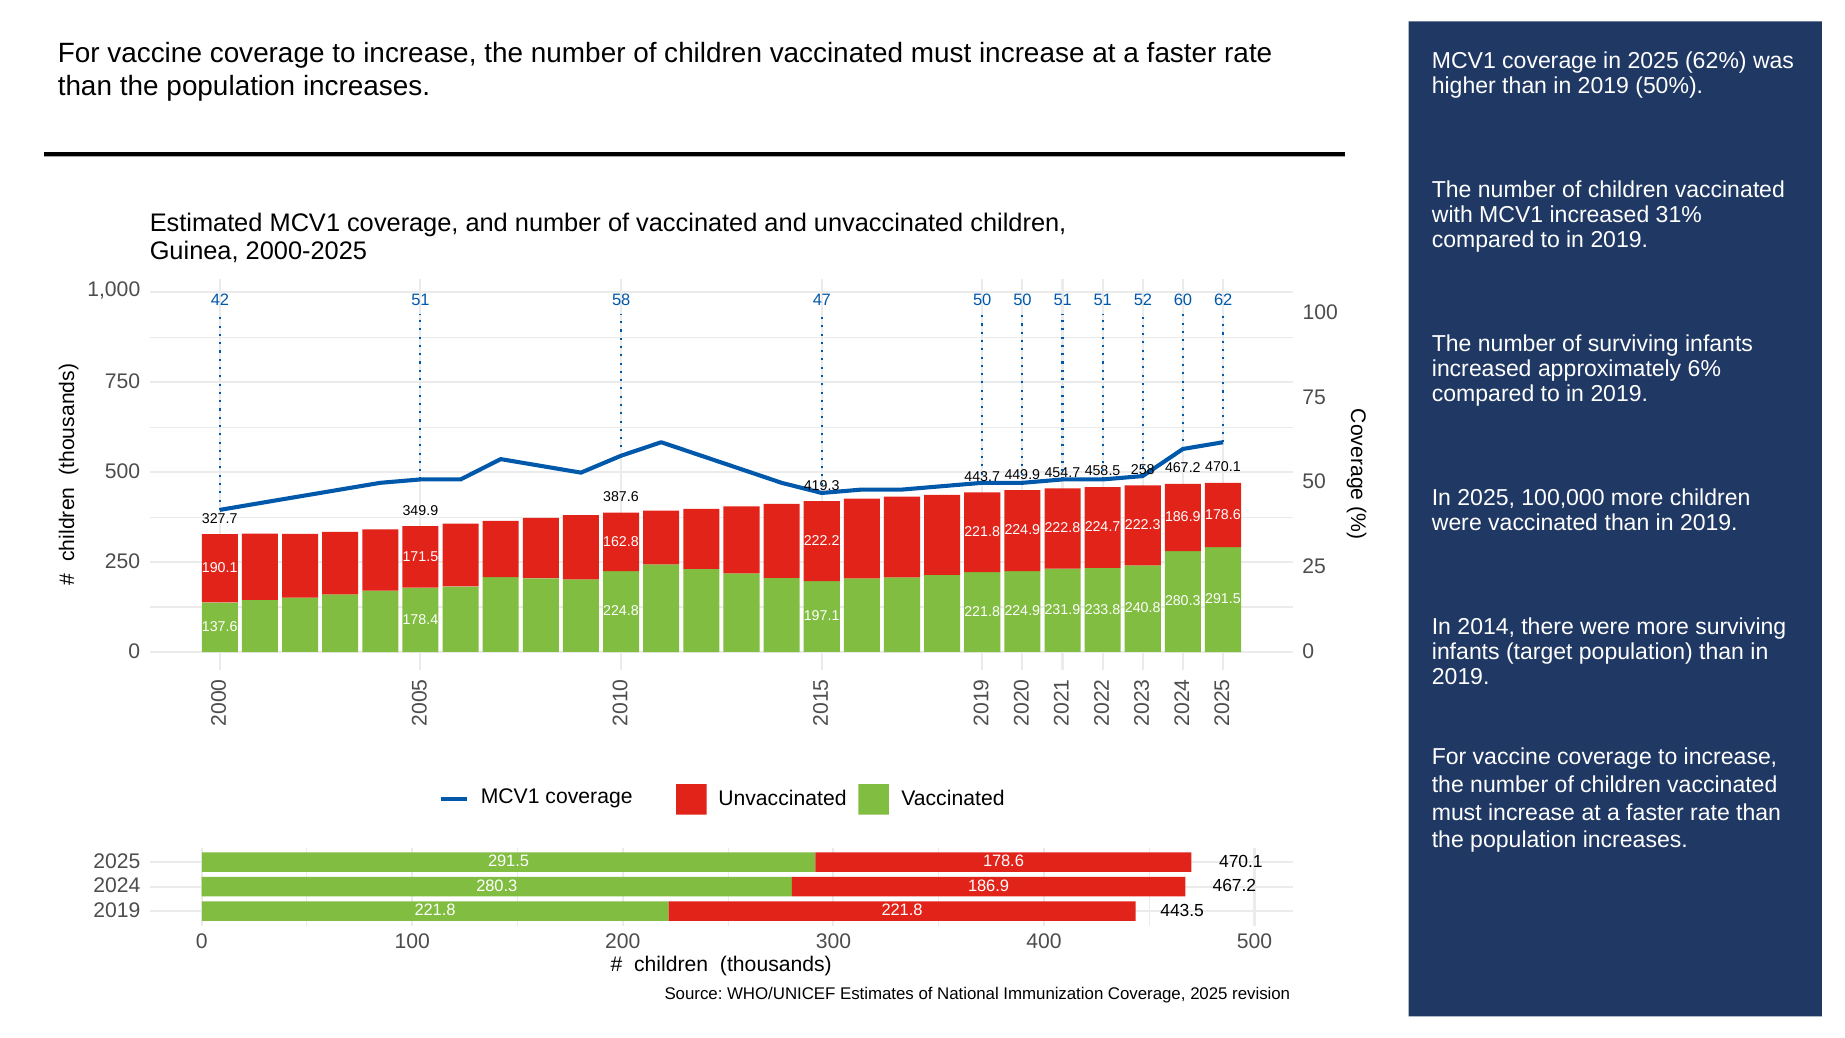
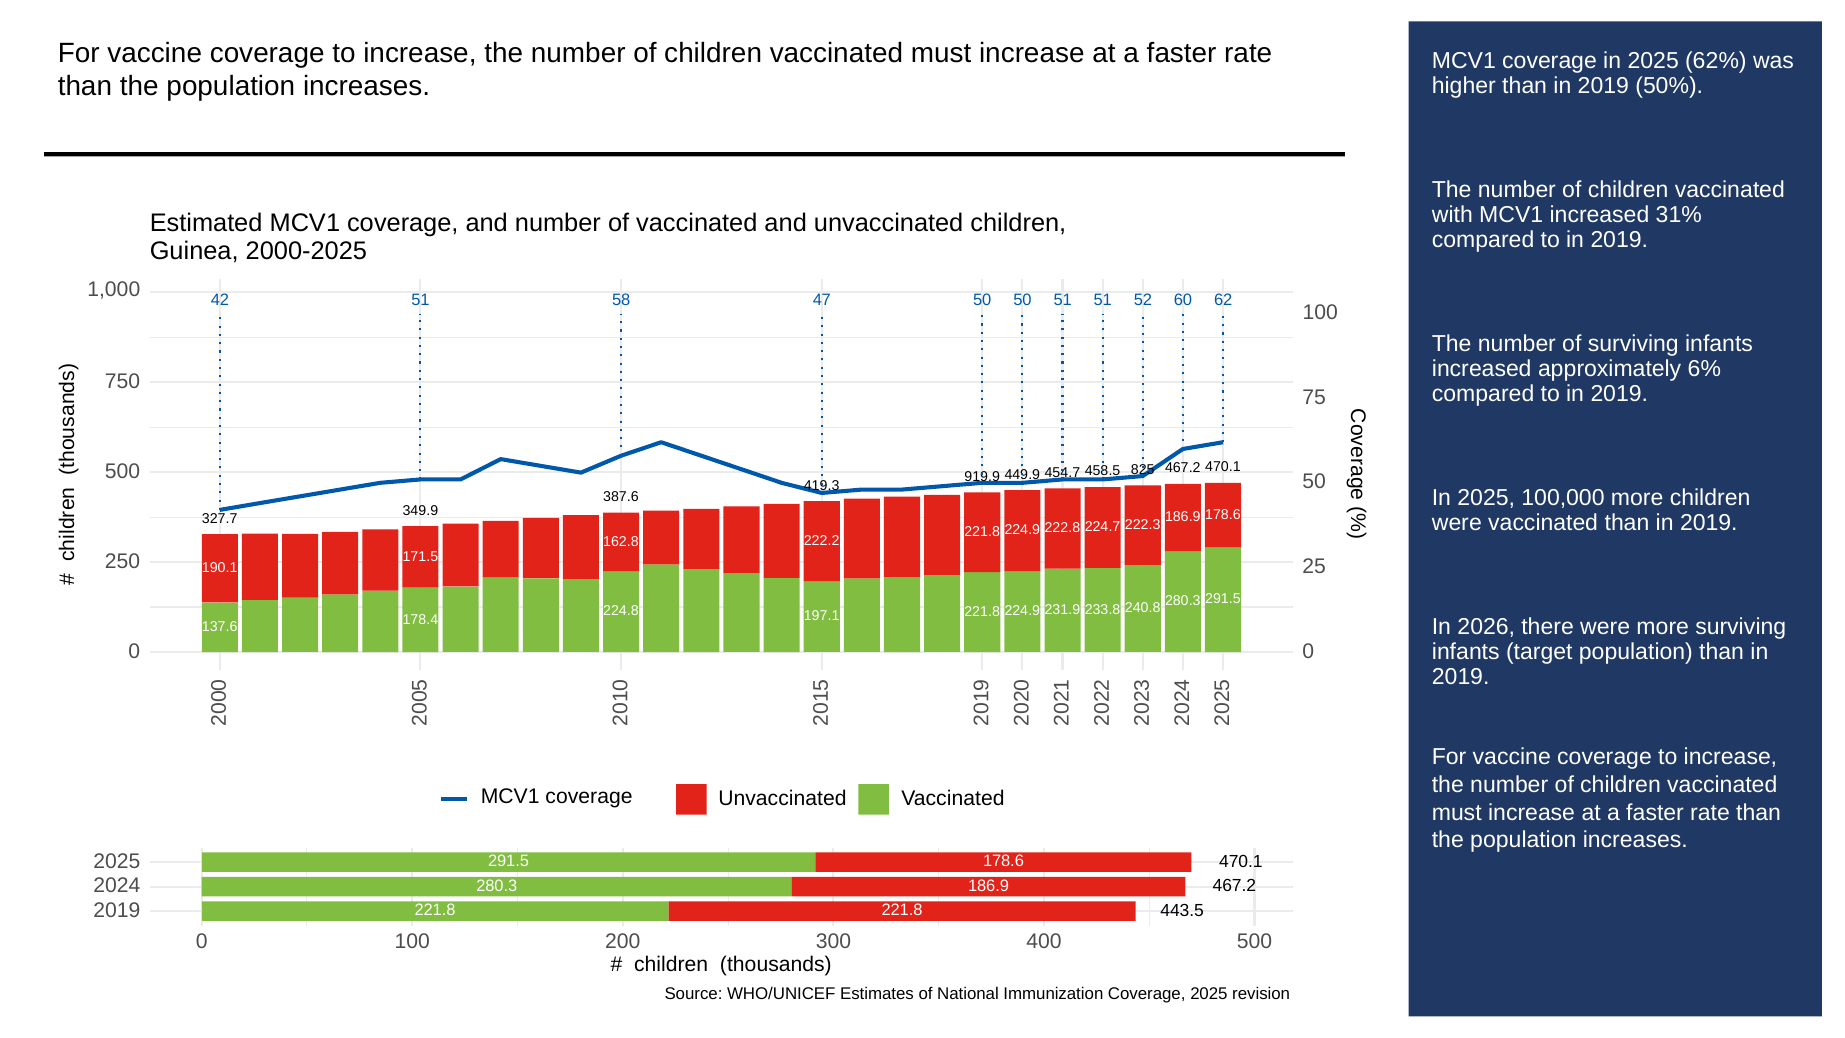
443.7: 443.7 -> 919.9
258: 258 -> 825
2014: 2014 -> 2026
